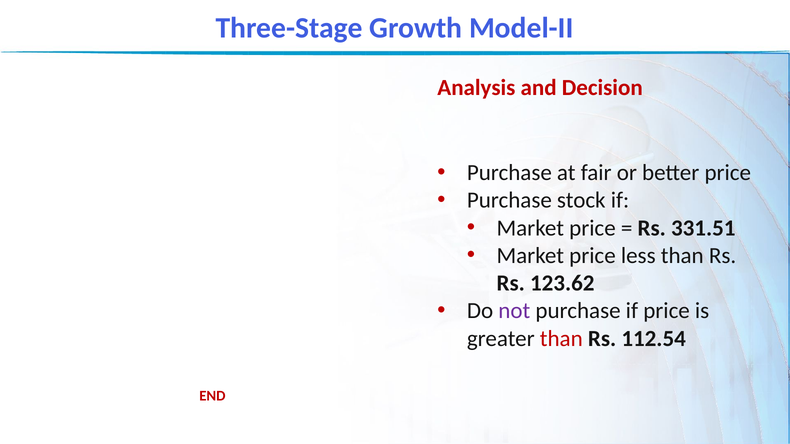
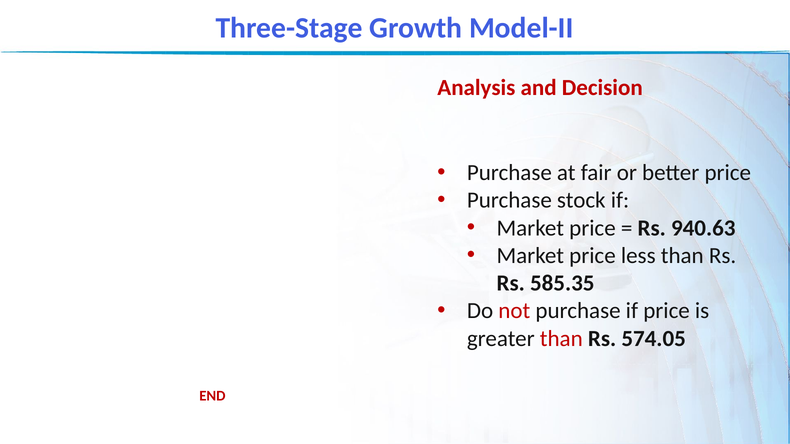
331.51: 331.51 -> 940.63
123.62: 123.62 -> 585.35
not colour: purple -> red
112.54: 112.54 -> 574.05
